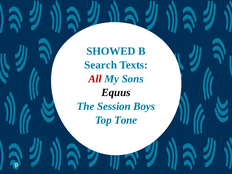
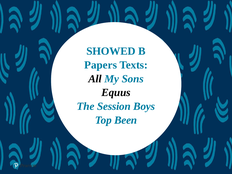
Search: Search -> Papers
All colour: red -> black
Tone: Tone -> Been
